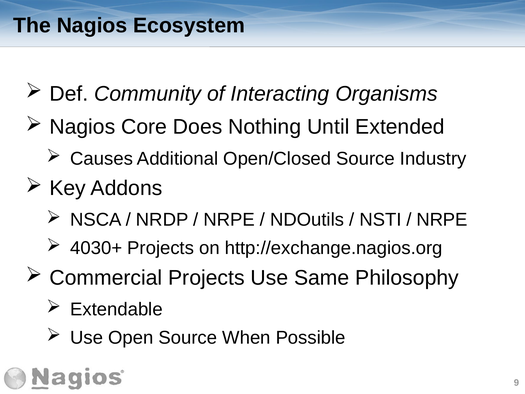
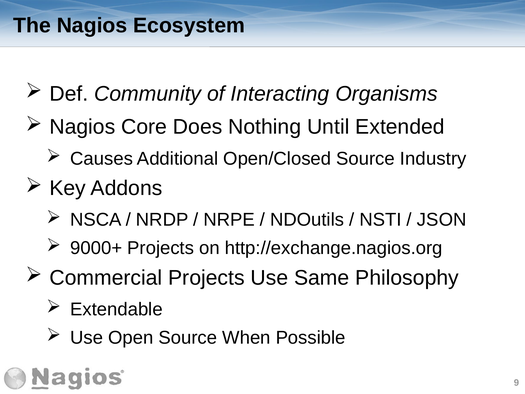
NRPE at (442, 220): NRPE -> JSON
4030+: 4030+ -> 9000+
